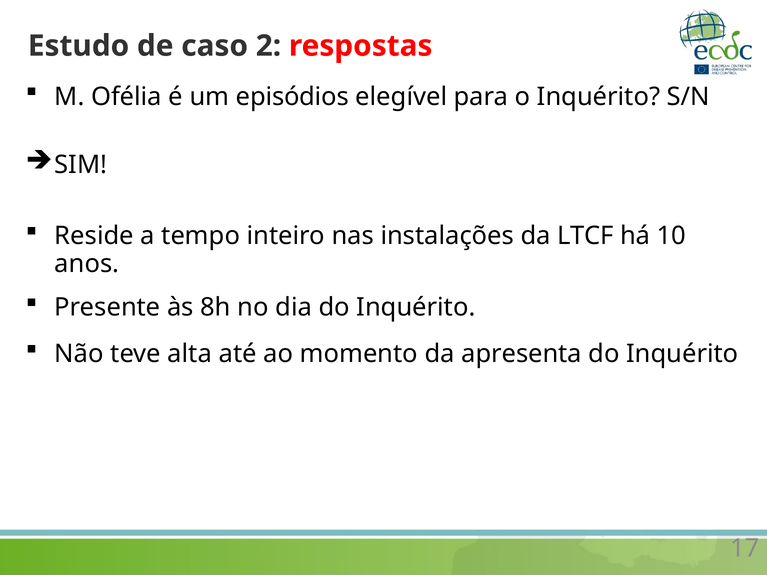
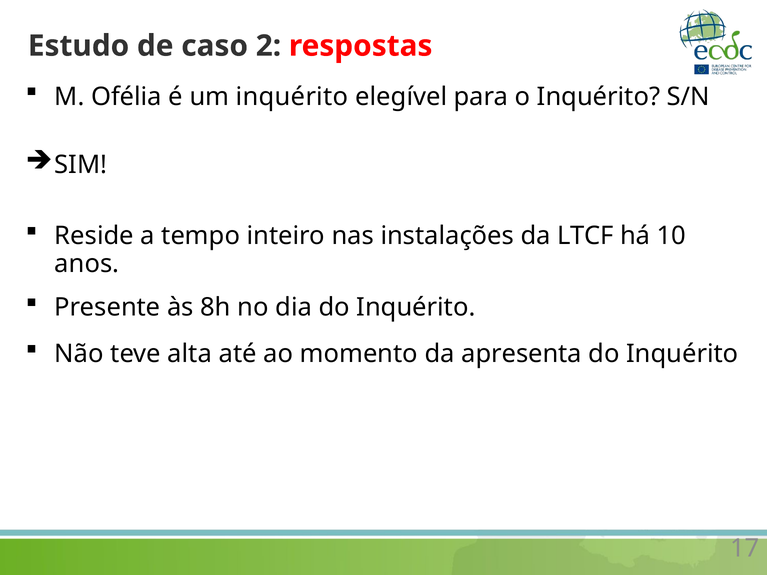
um episódios: episódios -> inquérito
